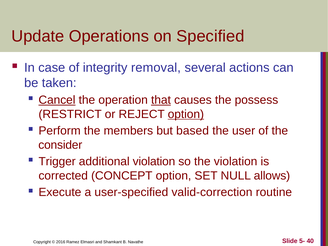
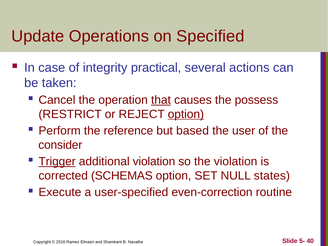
removal: removal -> practical
Cancel underline: present -> none
members: members -> reference
Trigger underline: none -> present
CONCEPT: CONCEPT -> SCHEMAS
allows: allows -> states
valid-correction: valid-correction -> even-correction
